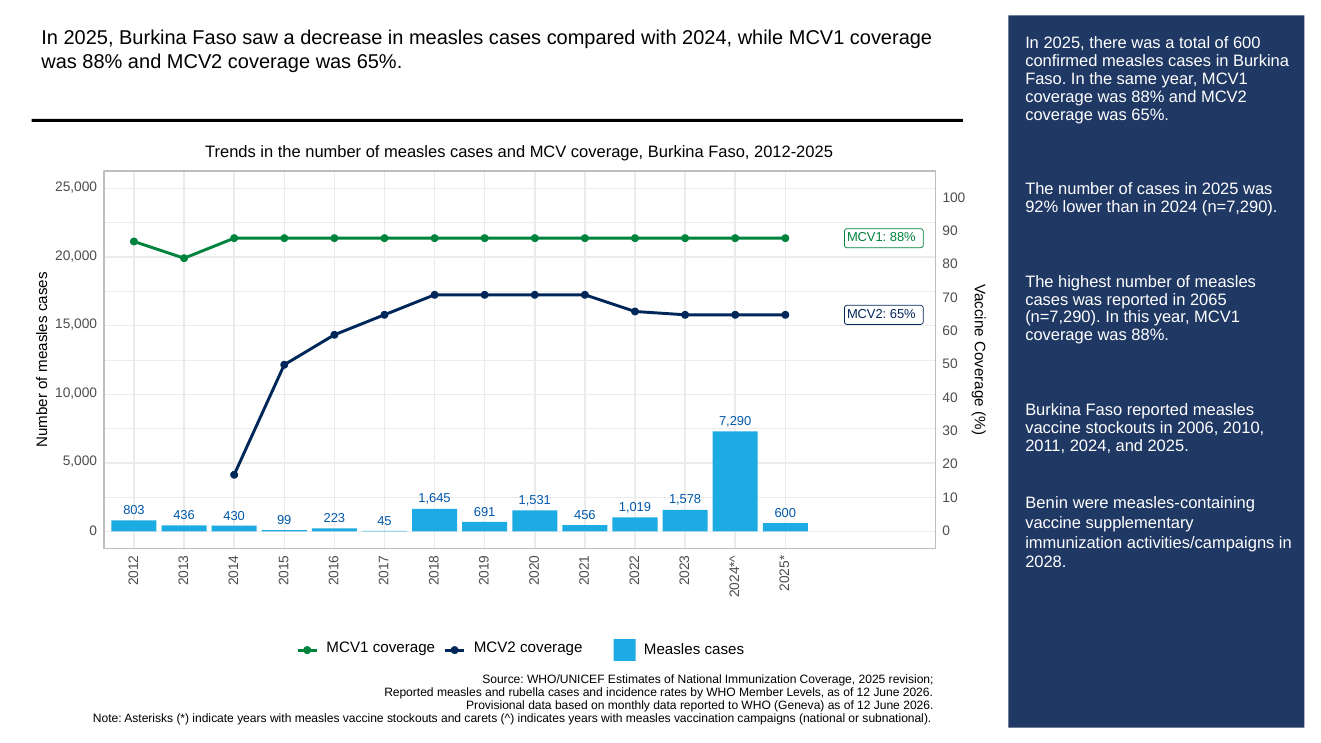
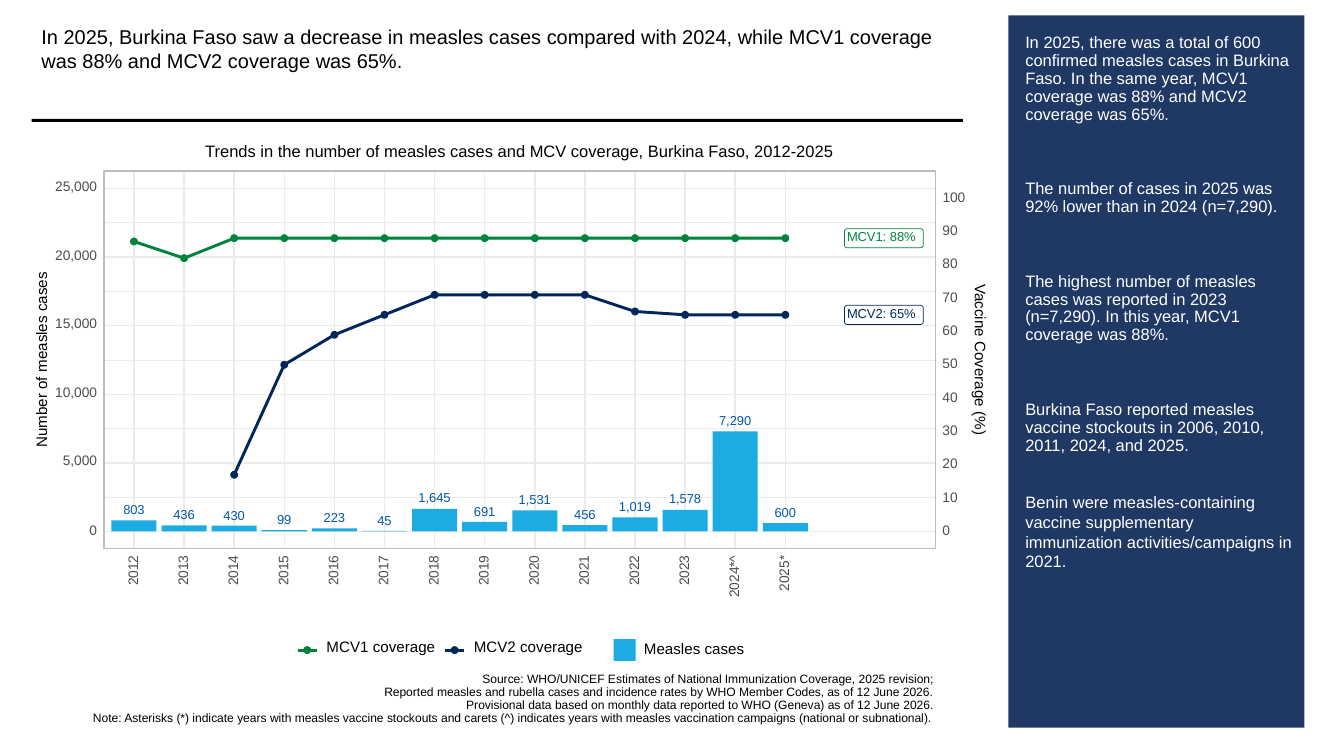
2065: 2065 -> 2023
2028: 2028 -> 2021
Levels: Levels -> Codes
